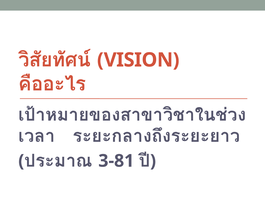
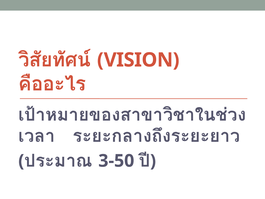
3-81: 3-81 -> 3-50
